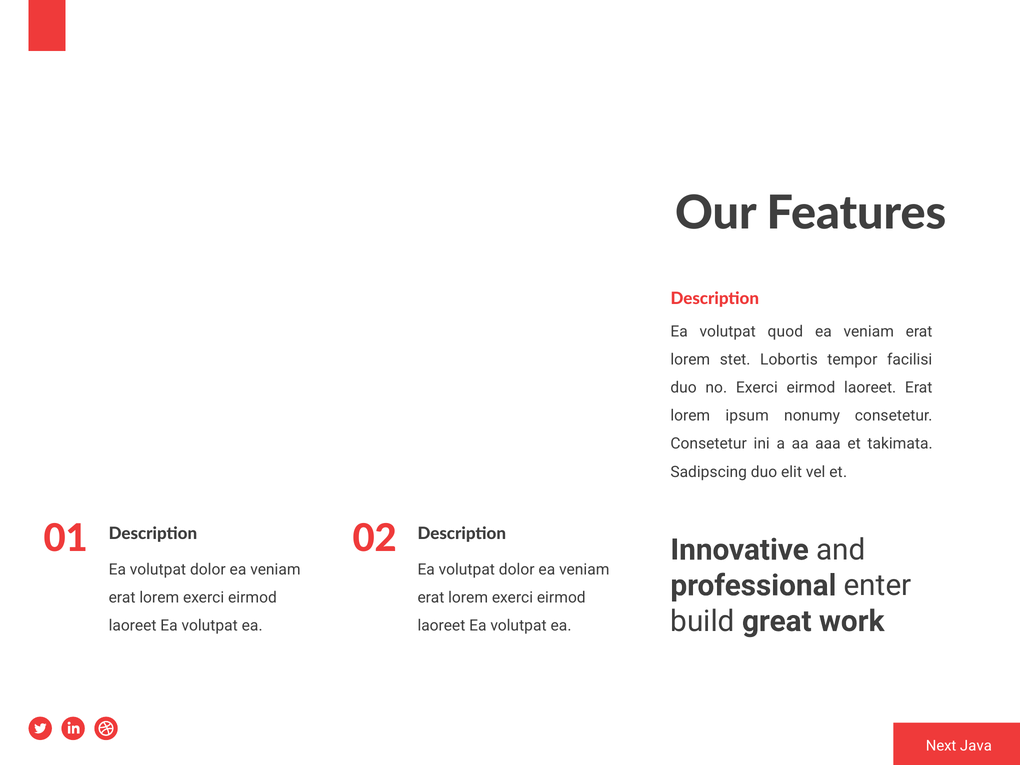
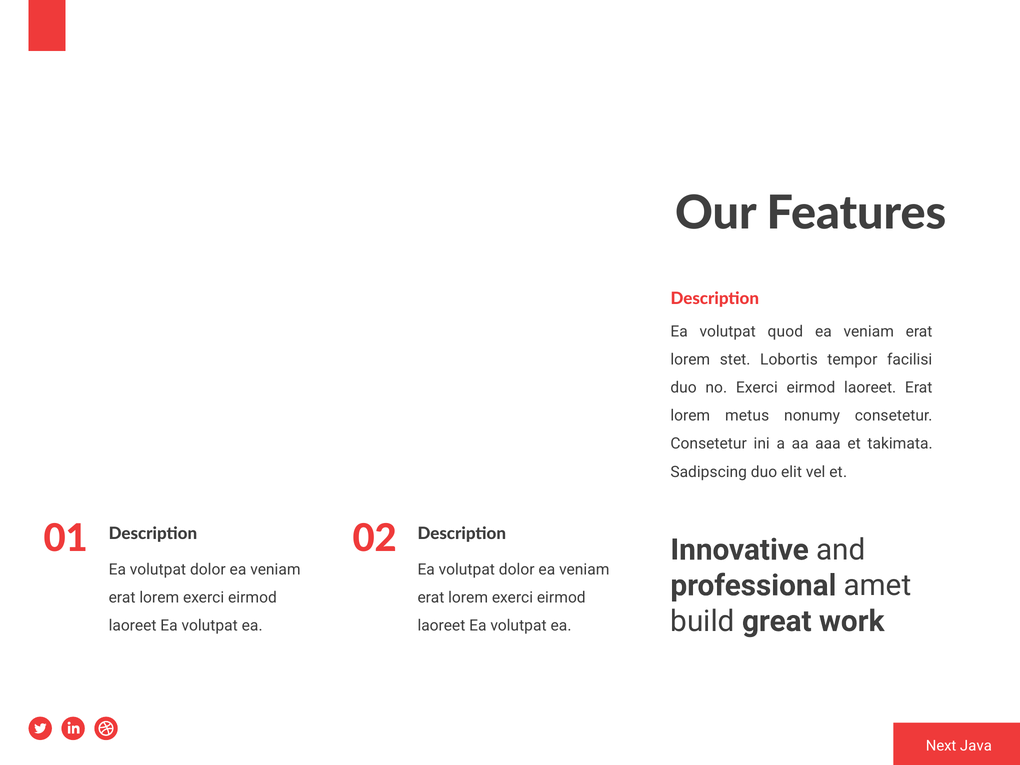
ipsum: ipsum -> metus
enter: enter -> amet
